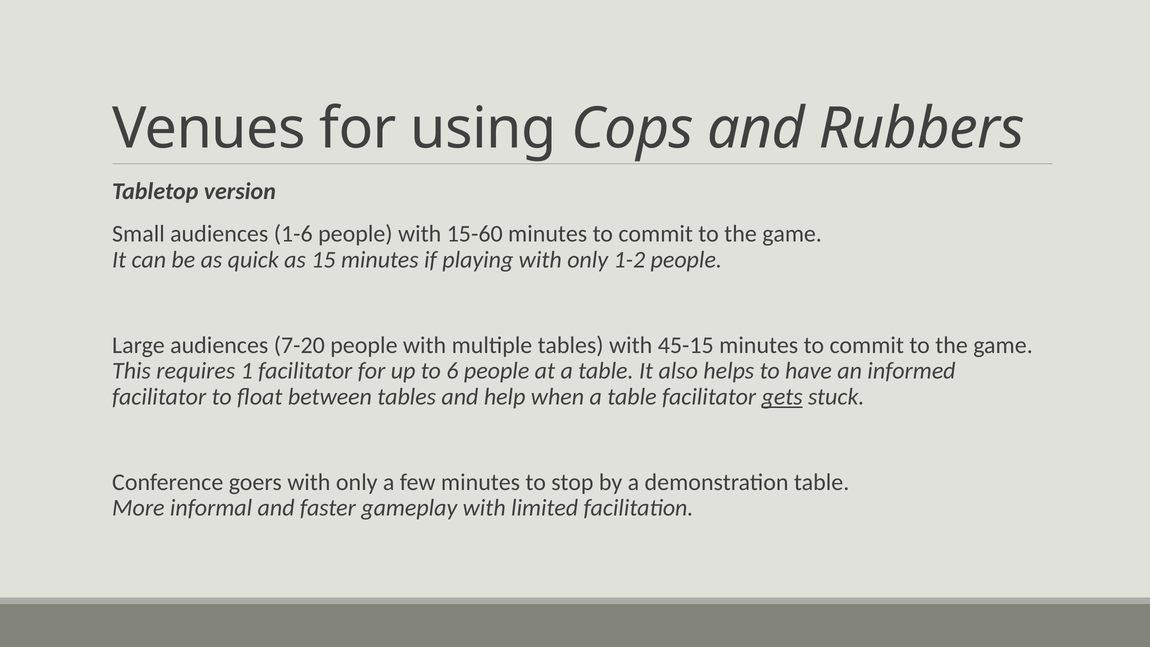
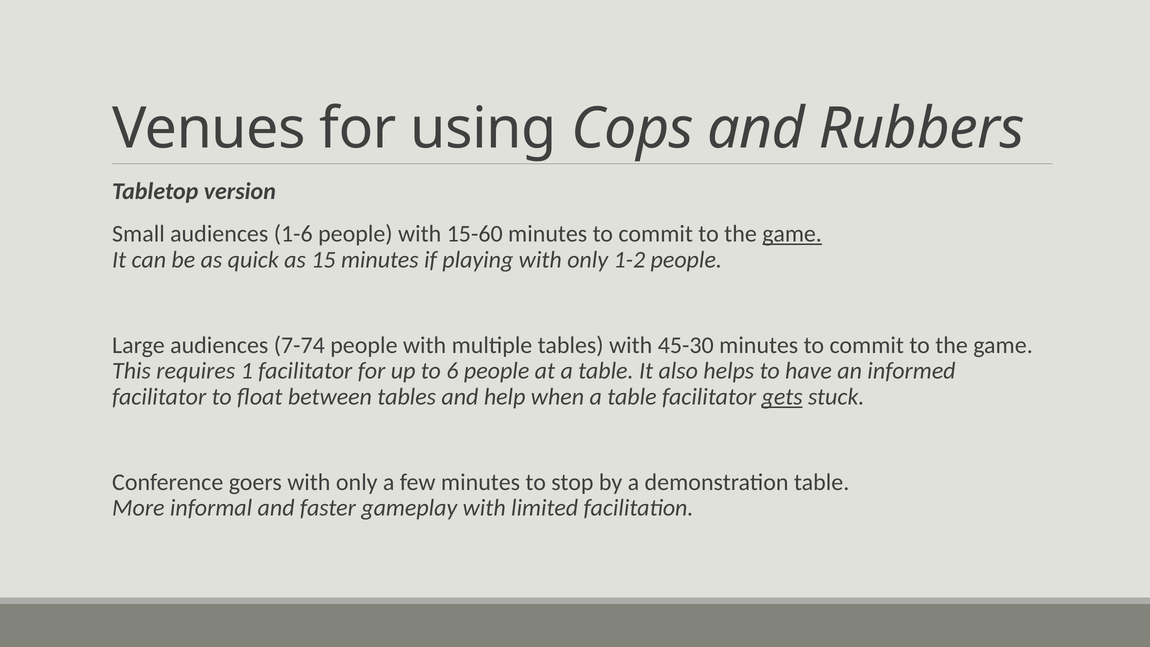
game at (792, 234) underline: none -> present
7-20: 7-20 -> 7-74
45-15: 45-15 -> 45-30
